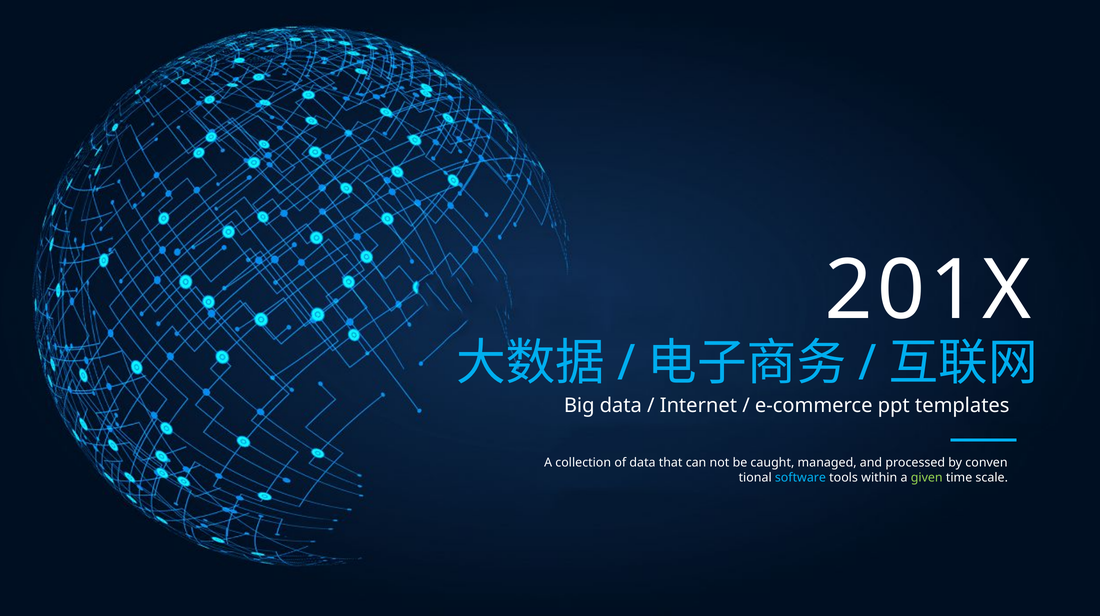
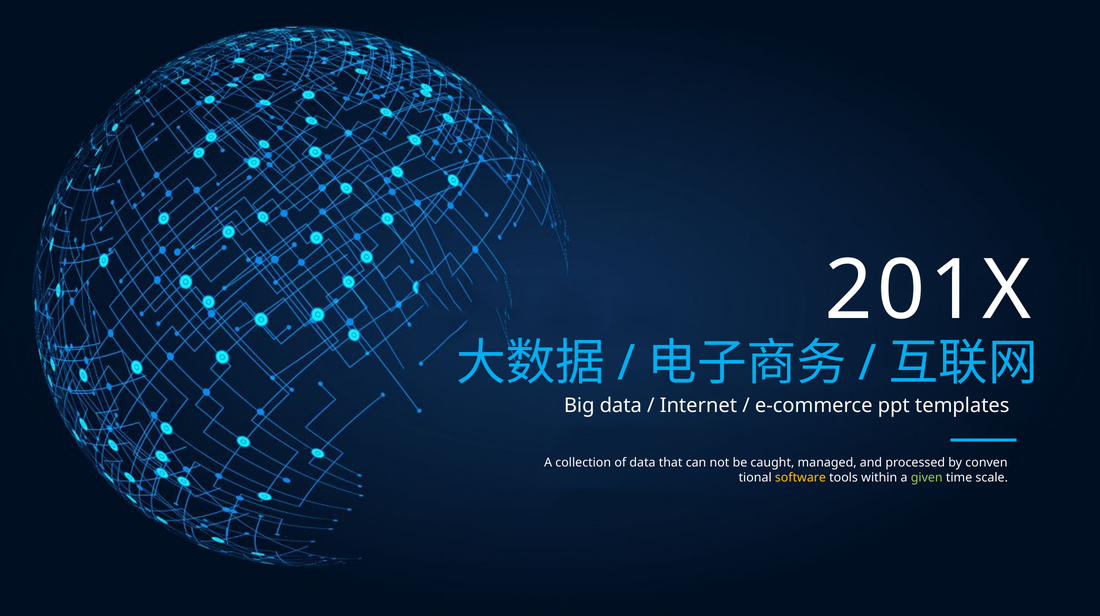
software colour: light blue -> yellow
